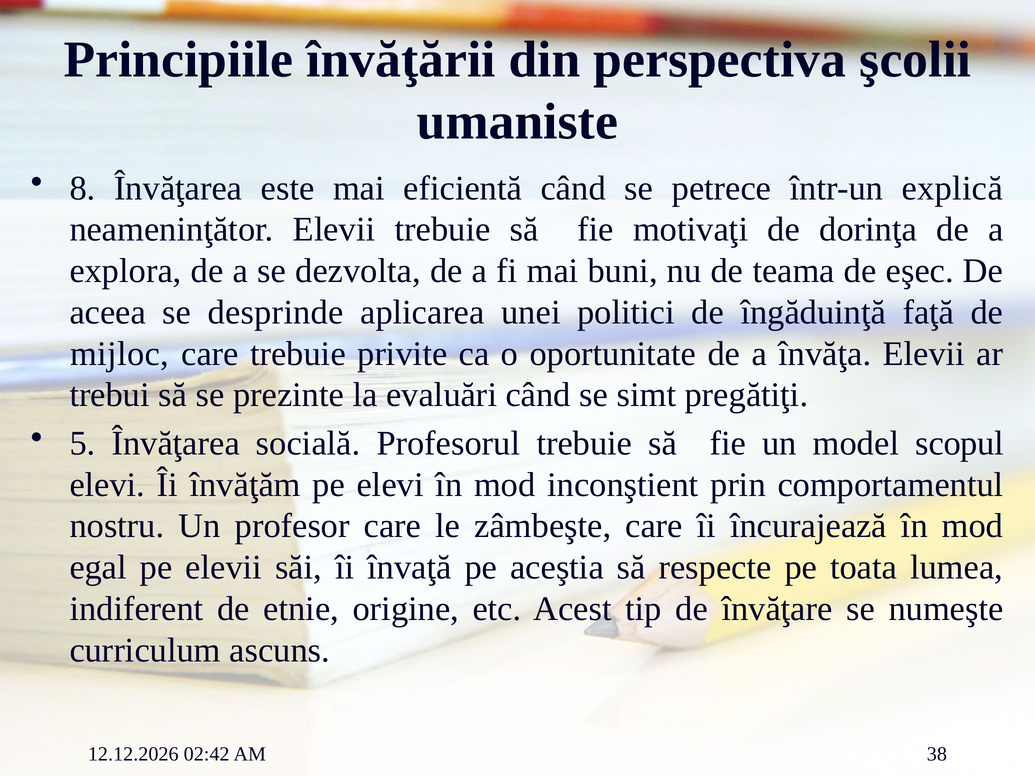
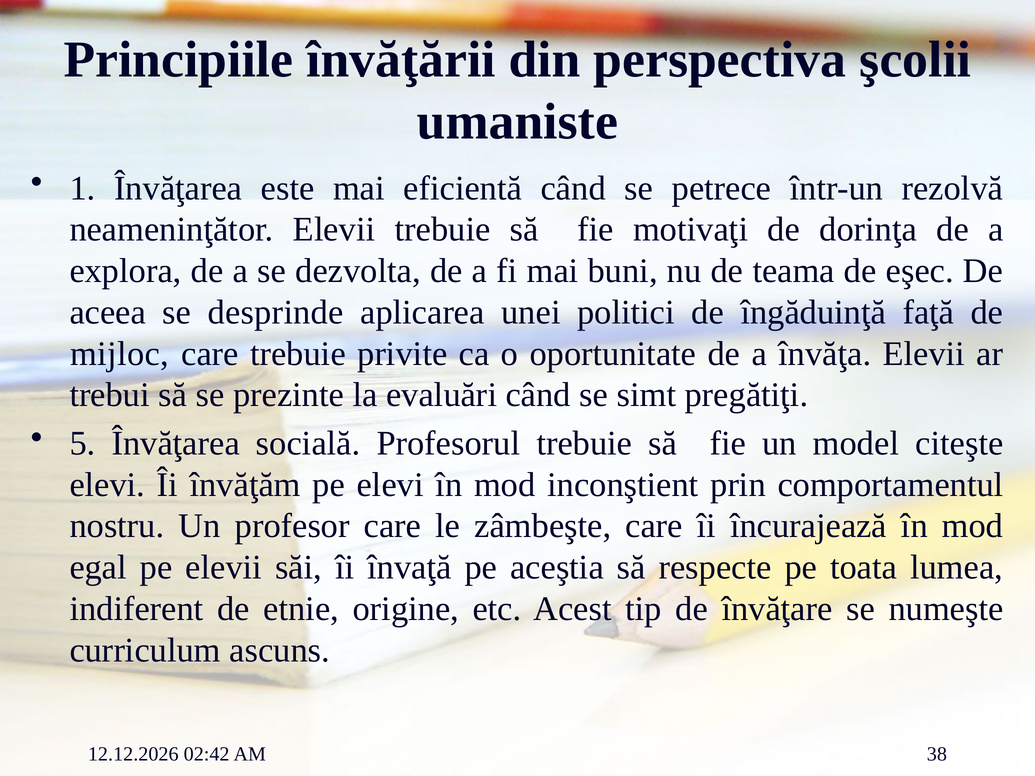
8: 8 -> 1
explică: explică -> rezolvă
scopul: scopul -> citeşte
